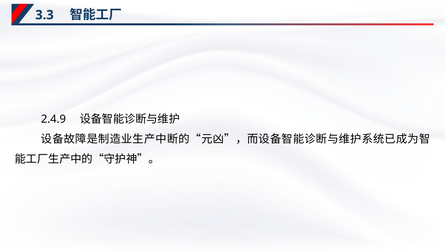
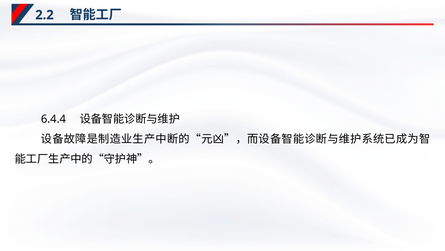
3.3: 3.3 -> 2.2
2.4.9: 2.4.9 -> 6.4.4
